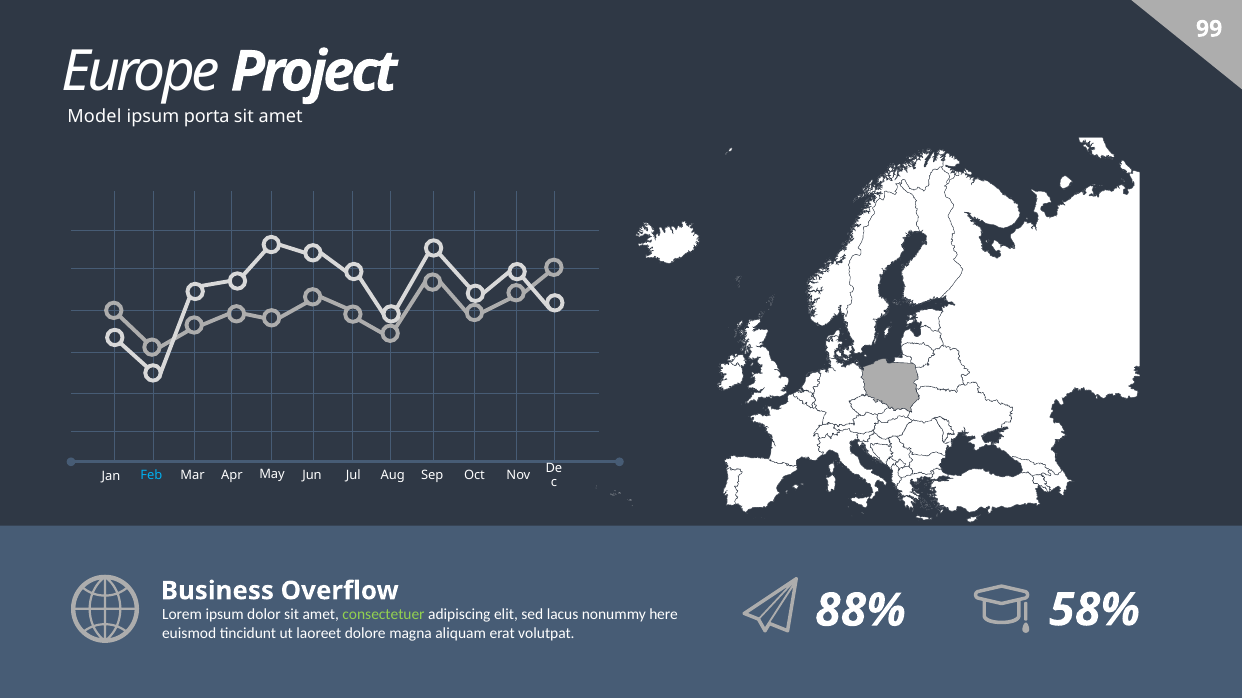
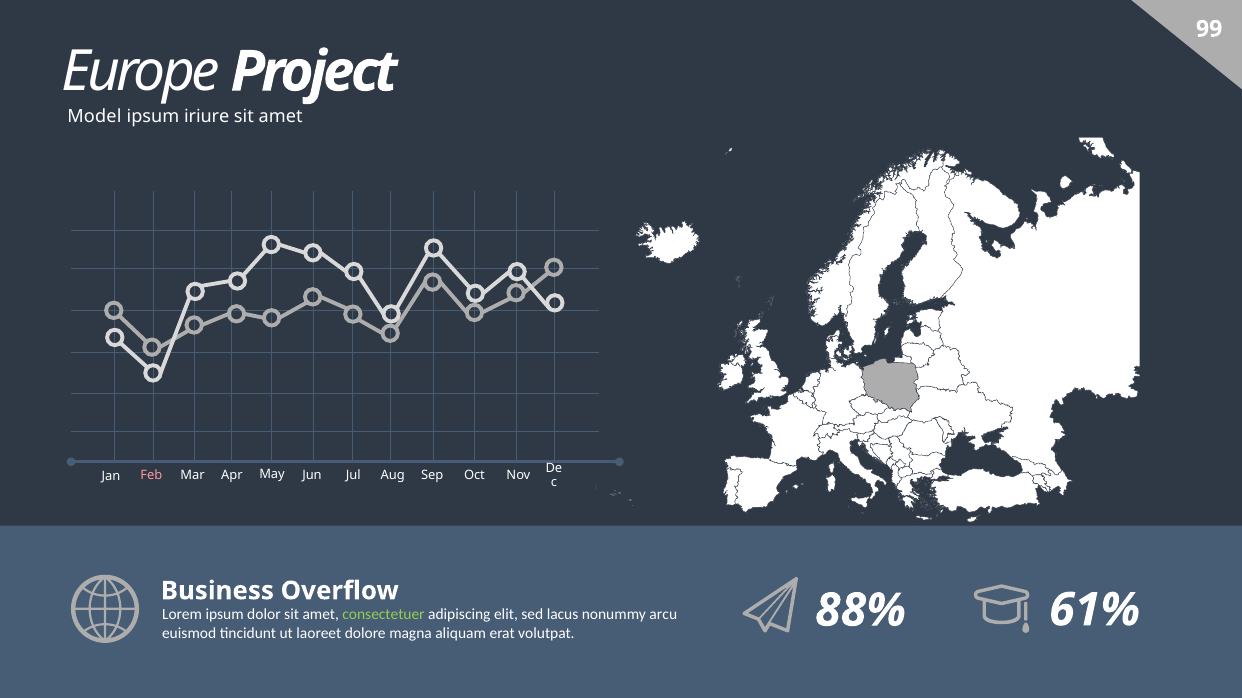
porta: porta -> iriure
Feb colour: light blue -> pink
here: here -> arcu
58%: 58% -> 61%
